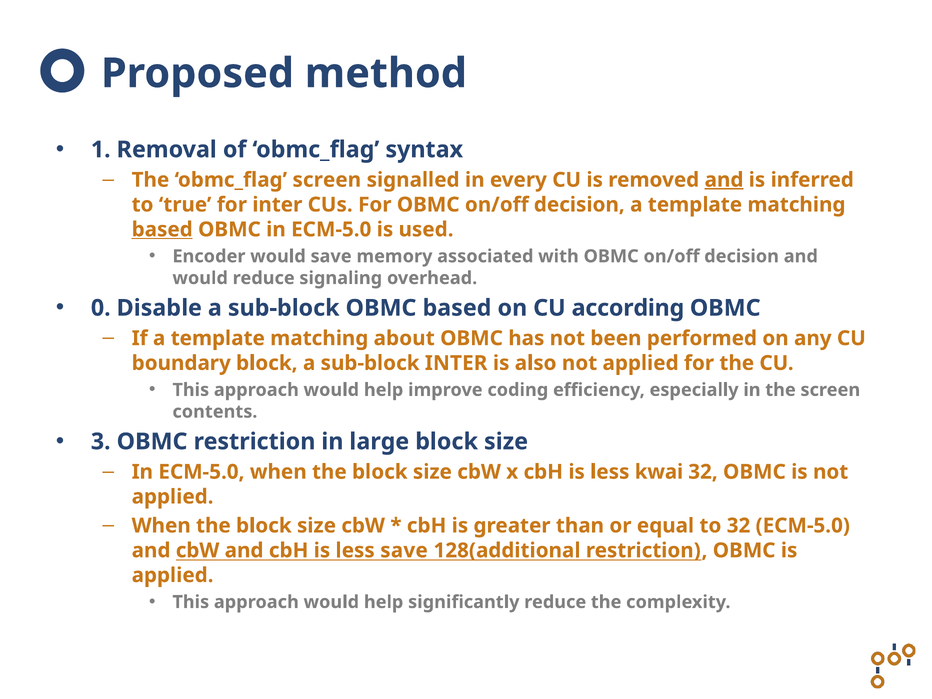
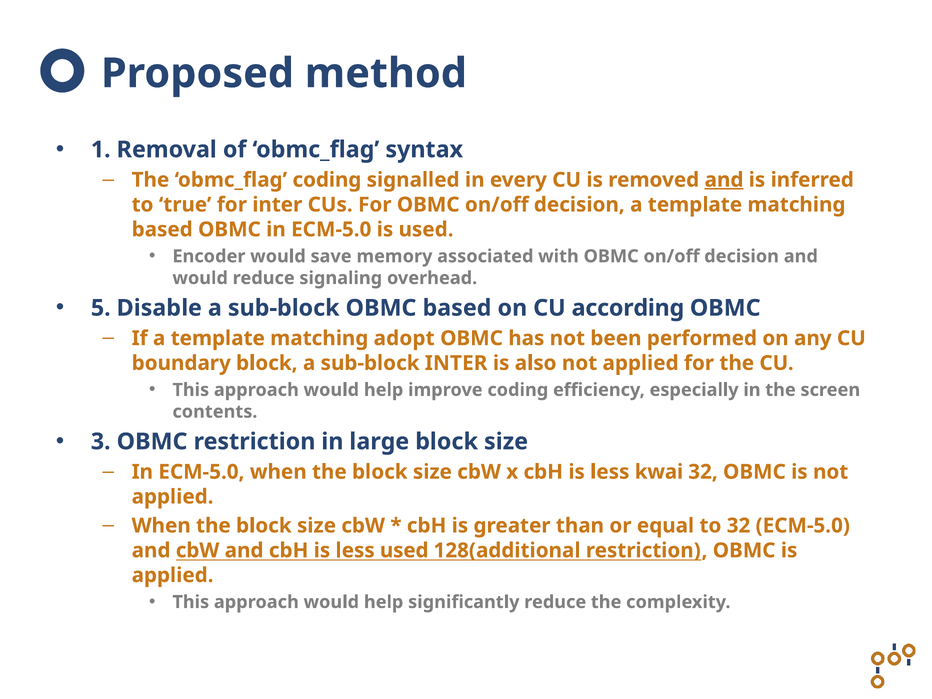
obmc_flag screen: screen -> coding
based at (162, 230) underline: present -> none
0: 0 -> 5
about: about -> adopt
less save: save -> used
